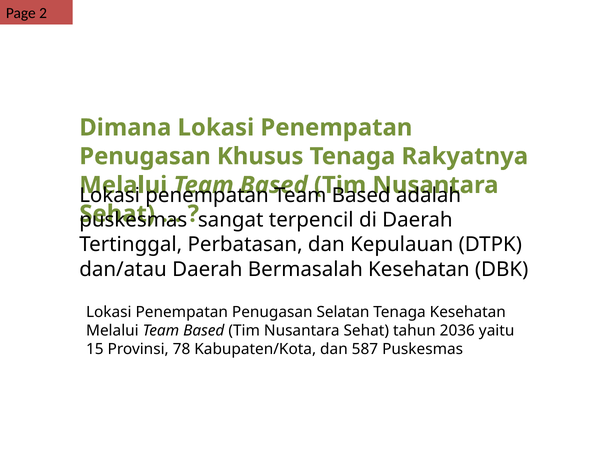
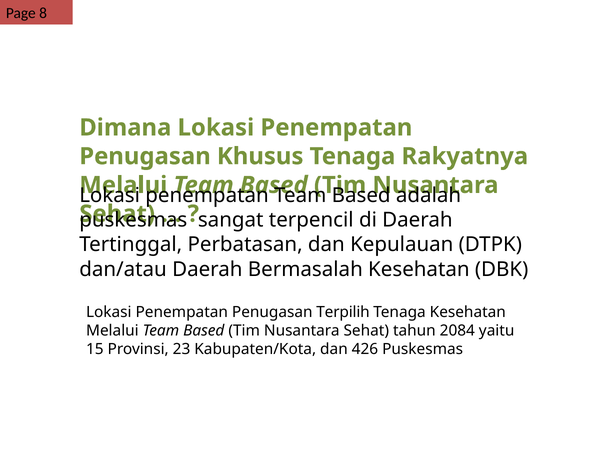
2: 2 -> 8
Selatan: Selatan -> Terpilih
2036: 2036 -> 2084
78: 78 -> 23
587: 587 -> 426
